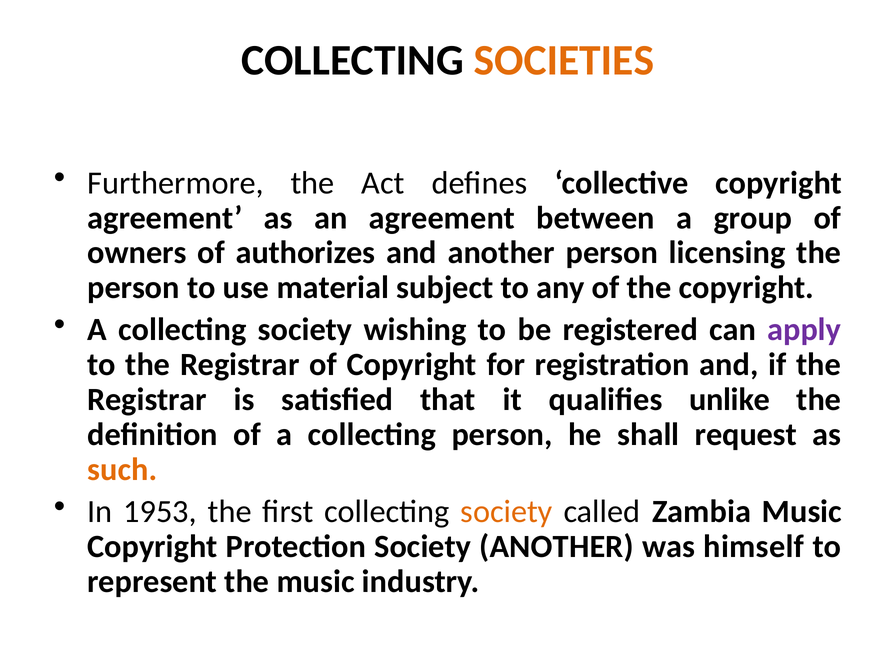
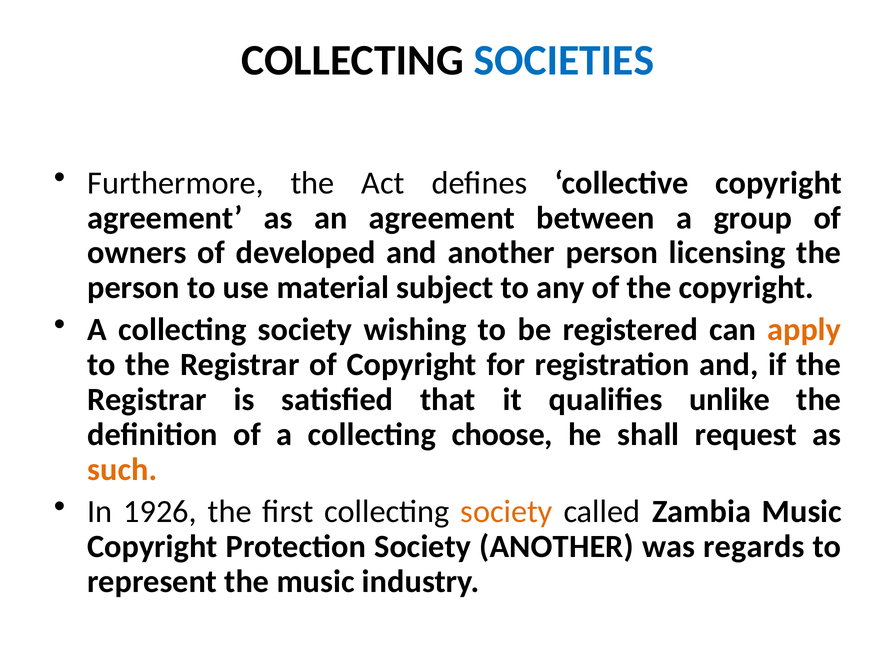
SOCIETIES colour: orange -> blue
authorizes: authorizes -> developed
apply colour: purple -> orange
collecting person: person -> choose
1953: 1953 -> 1926
himself: himself -> regards
